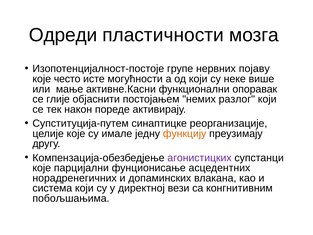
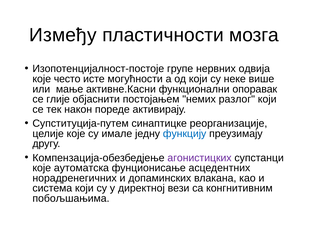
Одреди: Одреди -> Између
појаву: појаву -> одвија
функцију colour: orange -> blue
парцијални: парцијални -> аутоматска
